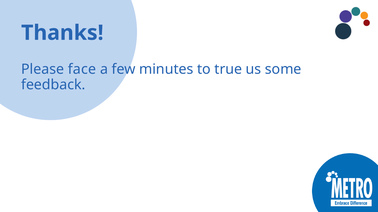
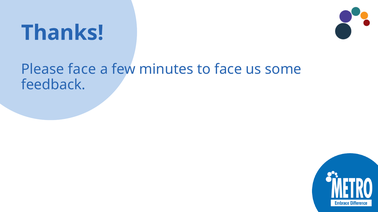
to true: true -> face
